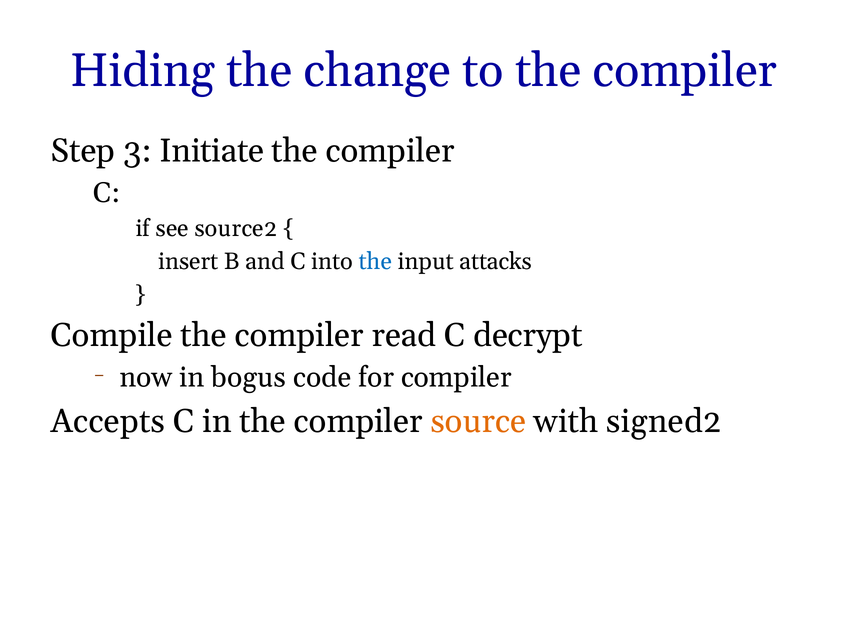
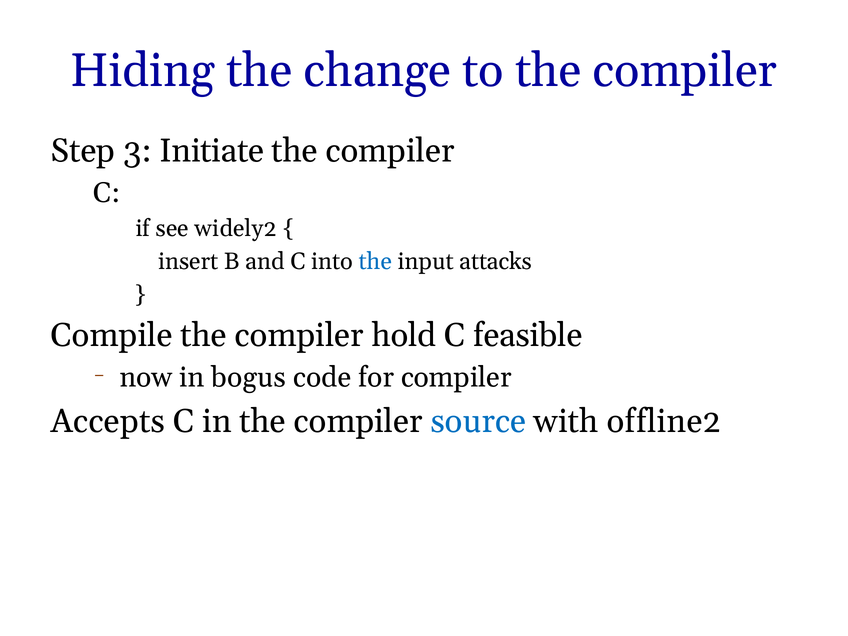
source2: source2 -> widely2
read: read -> hold
decrypt: decrypt -> feasible
source colour: orange -> blue
signed2: signed2 -> offline2
